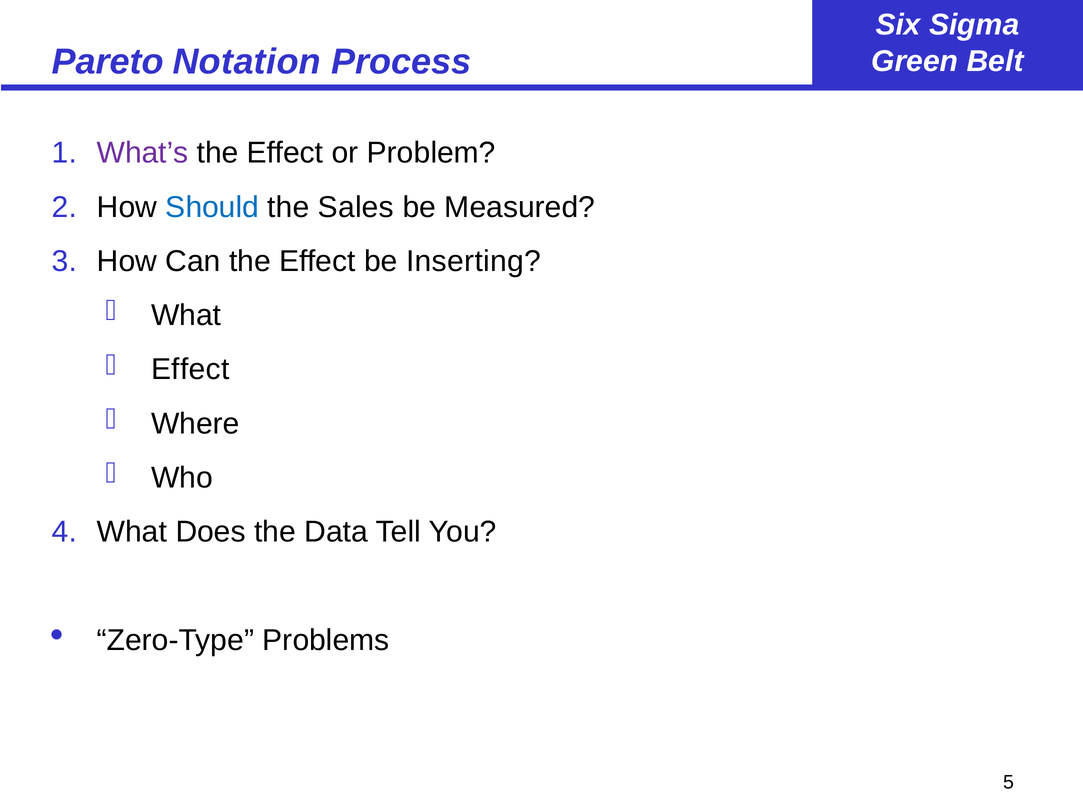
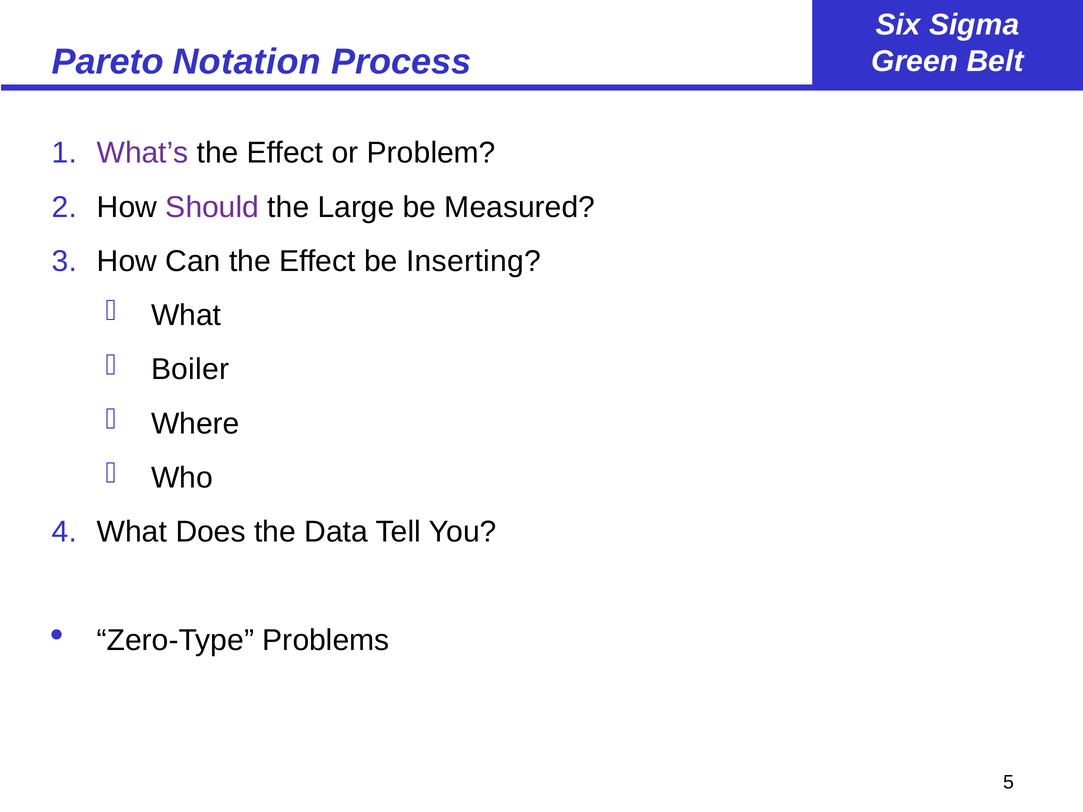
Should colour: blue -> purple
Sales: Sales -> Large
Effect at (190, 370): Effect -> Boiler
